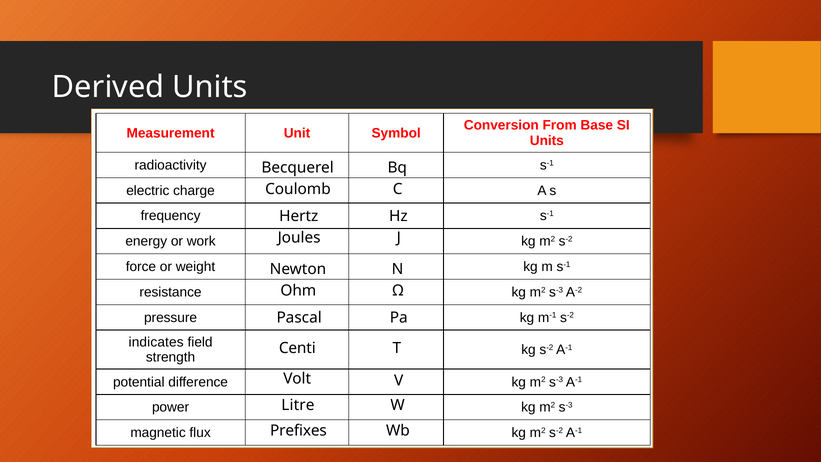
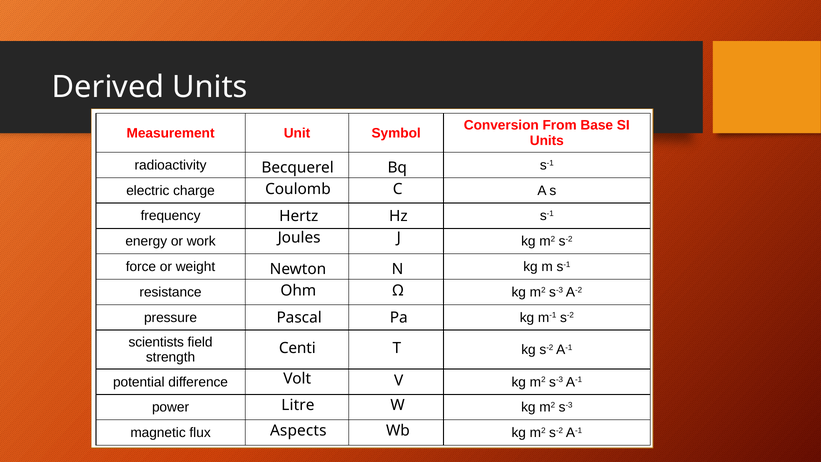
indicates: indicates -> scientists
Prefixes: Prefixes -> Aspects
